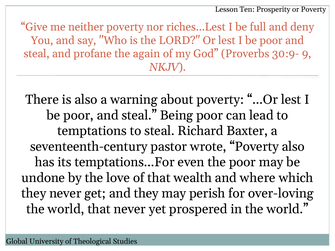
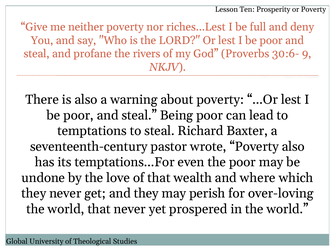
again: again -> rivers
30:9-: 30:9- -> 30:6-
